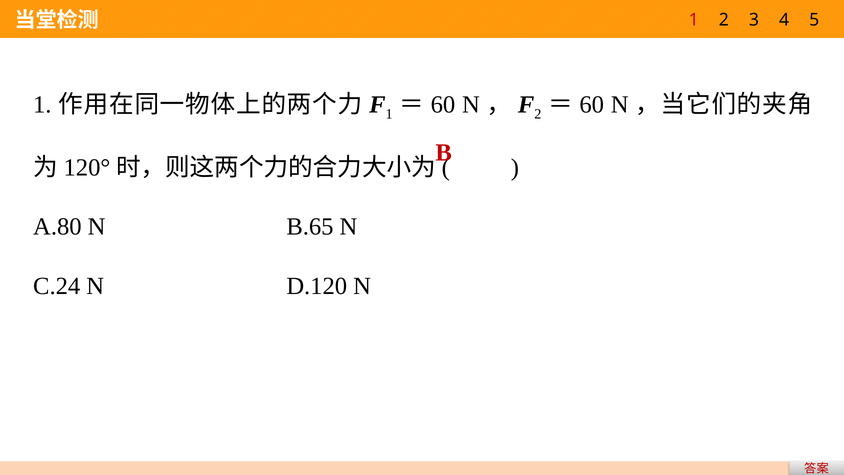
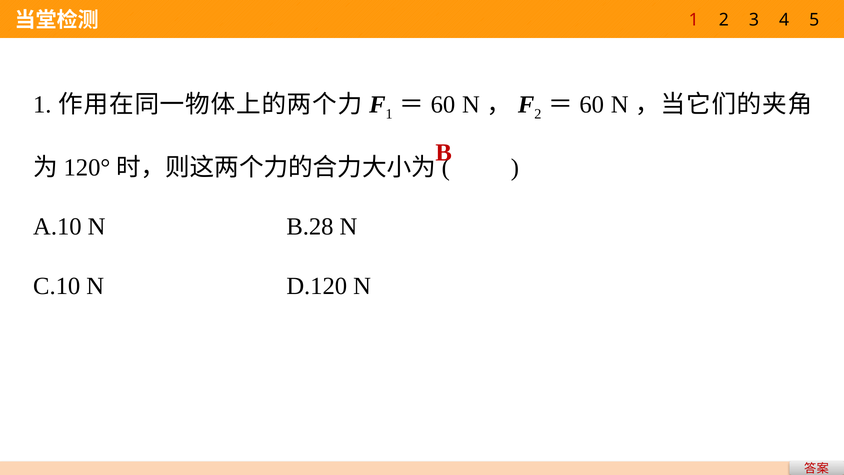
A.80: A.80 -> A.10
B.65: B.65 -> B.28
C.24: C.24 -> C.10
